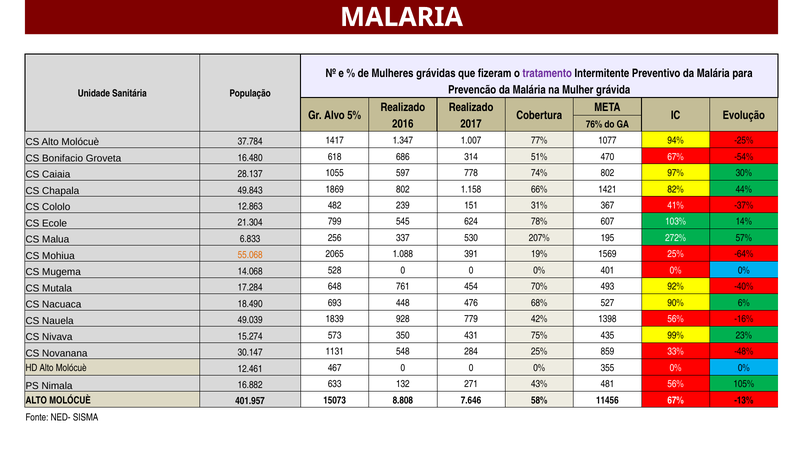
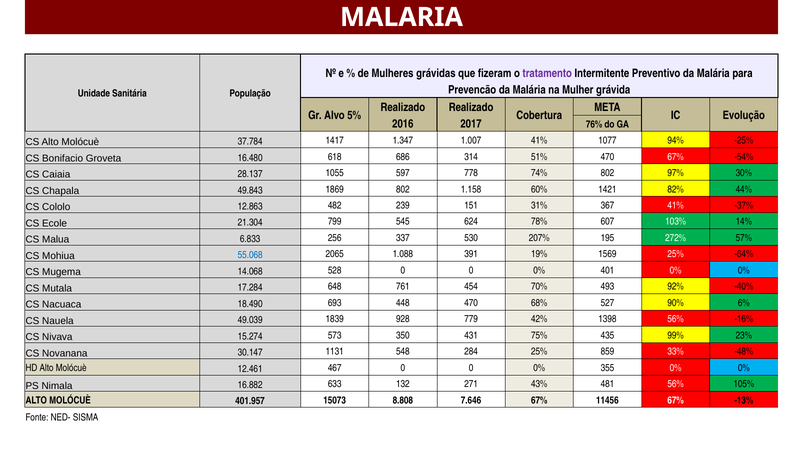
1.007 77%: 77% -> 41%
66%: 66% -> 60%
55.068 colour: orange -> blue
448 476: 476 -> 470
7.646 58%: 58% -> 67%
